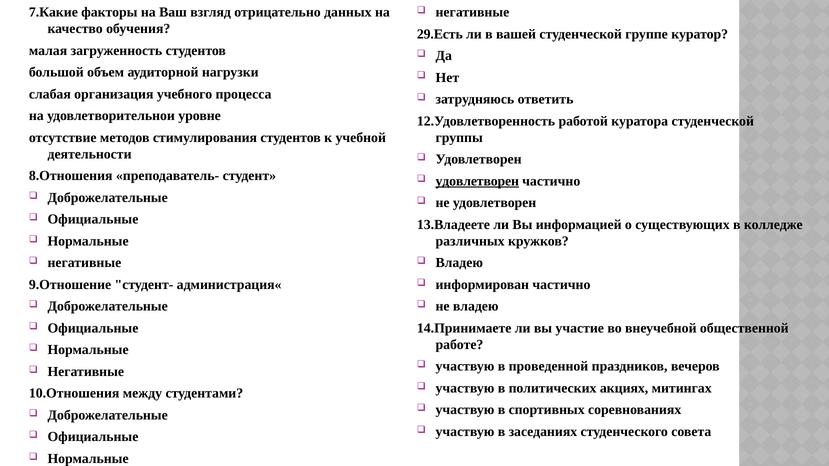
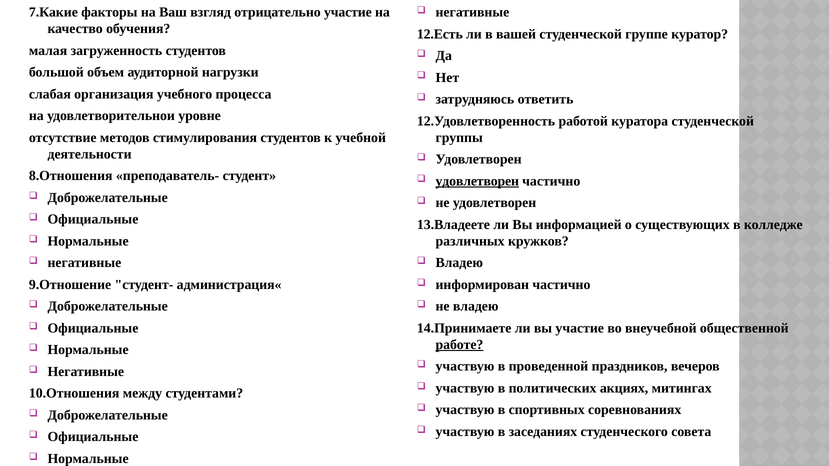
отрицательно данных: данных -> участие
29.Есть: 29.Есть -> 12.Есть
работе underline: none -> present
